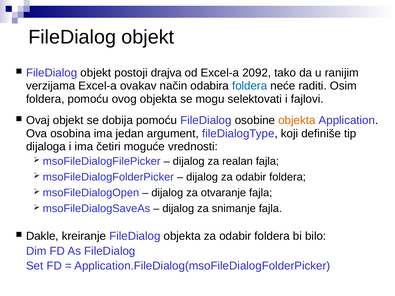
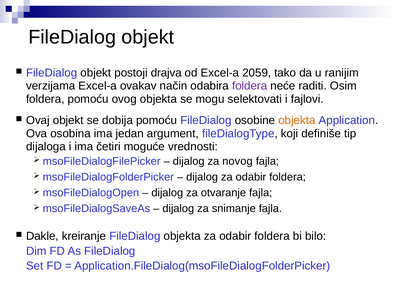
2092: 2092 -> 2059
foldera at (250, 86) colour: blue -> purple
realan: realan -> novog
